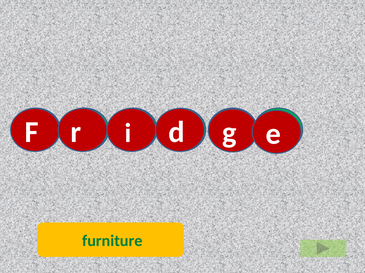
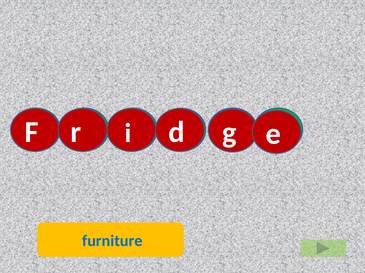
furniture colour: green -> blue
